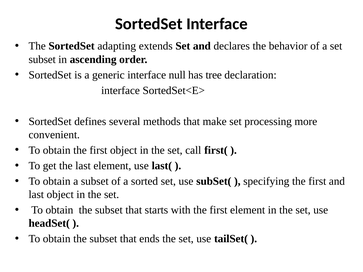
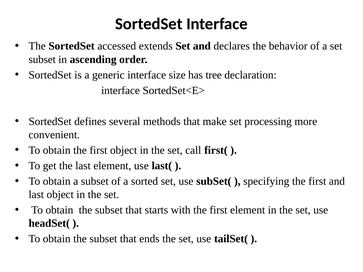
adapting: adapting -> accessed
null: null -> size
